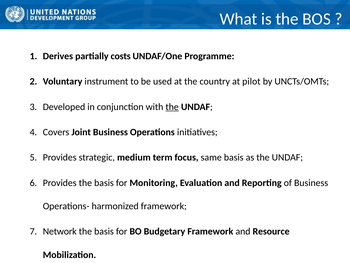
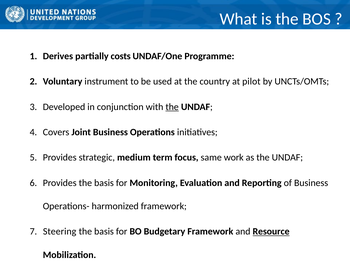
same basis: basis -> work
Network: Network -> Steering
Resource underline: none -> present
